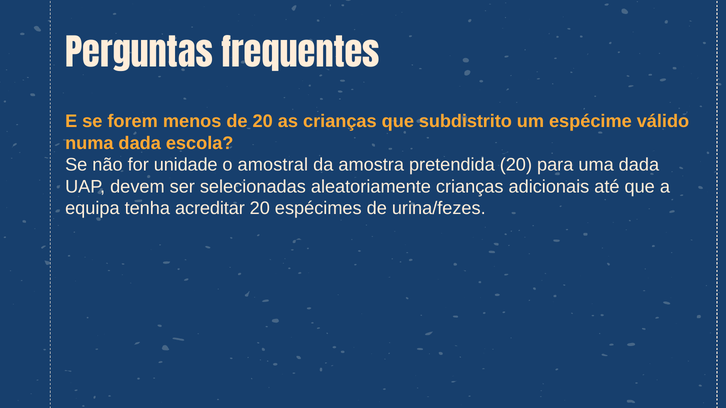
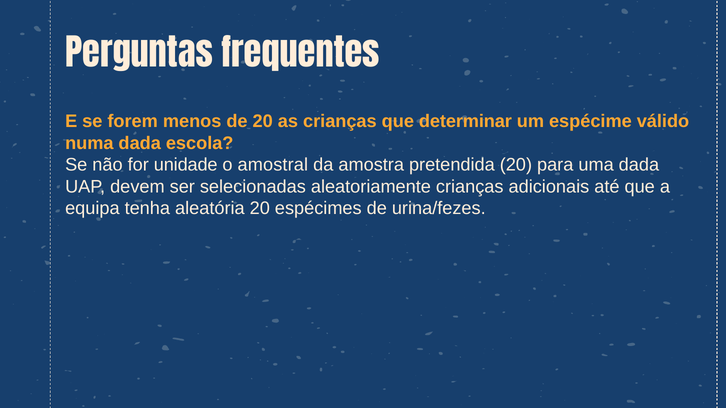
subdistrito: subdistrito -> determinar
acreditar: acreditar -> aleatória
